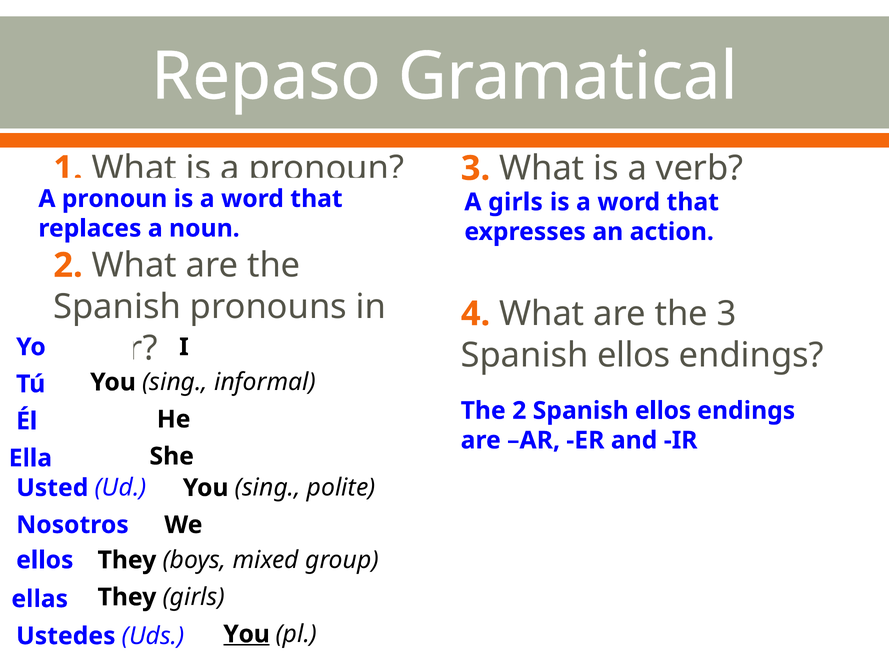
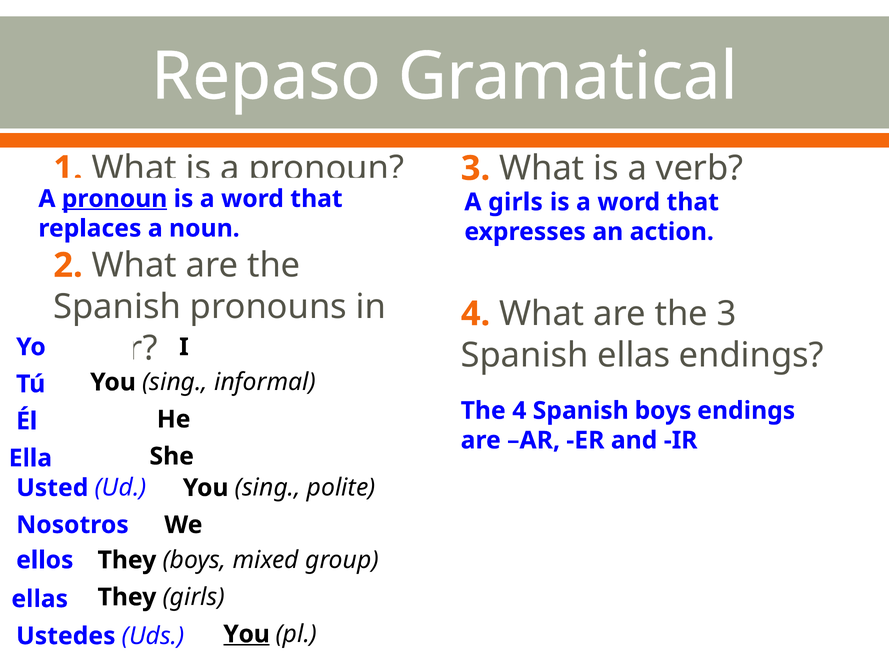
pronoun at (115, 199) underline: none -> present
ellos at (634, 355): ellos -> ellas
The 2: 2 -> 4
ellos at (663, 411): ellos -> boys
